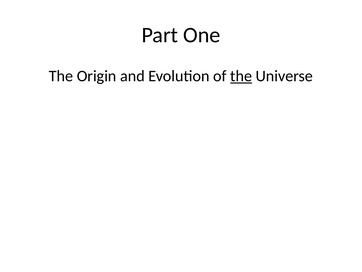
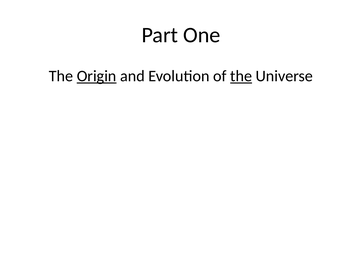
Origin underline: none -> present
